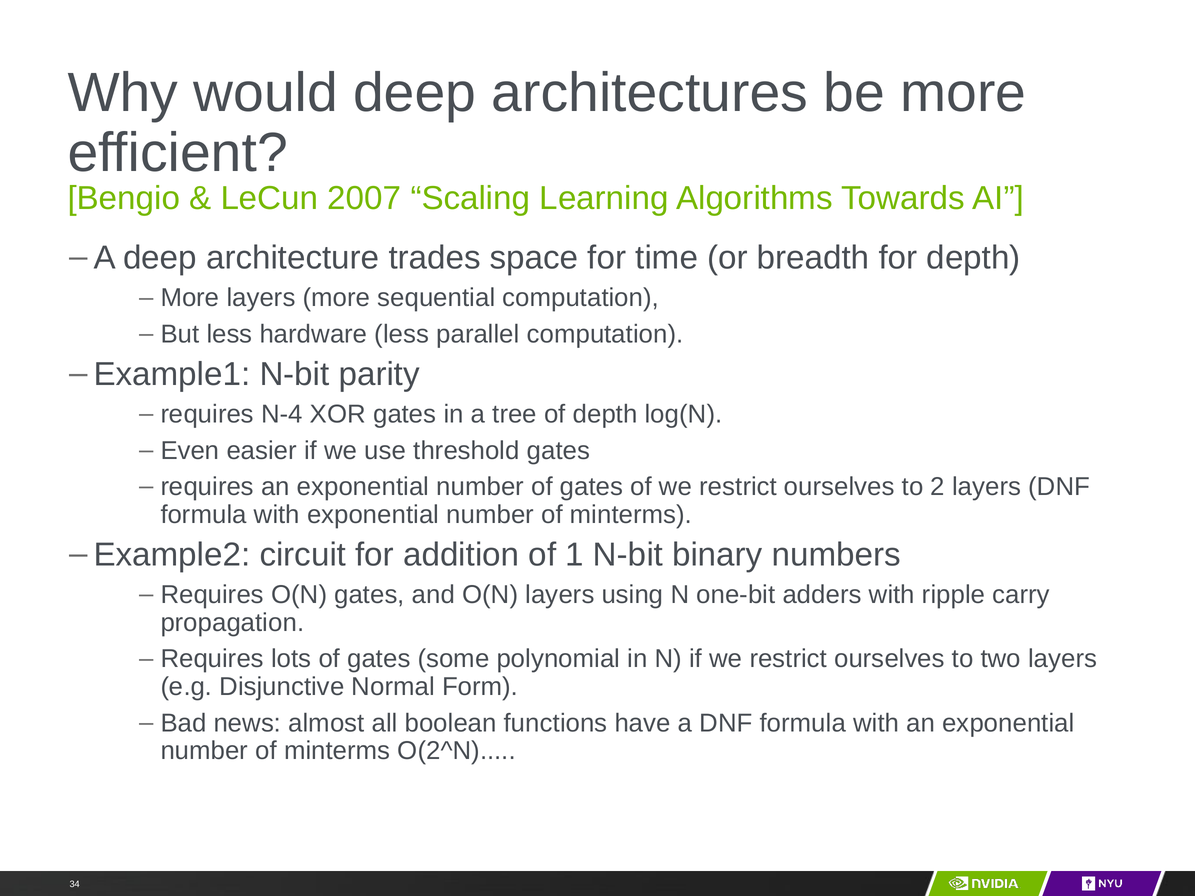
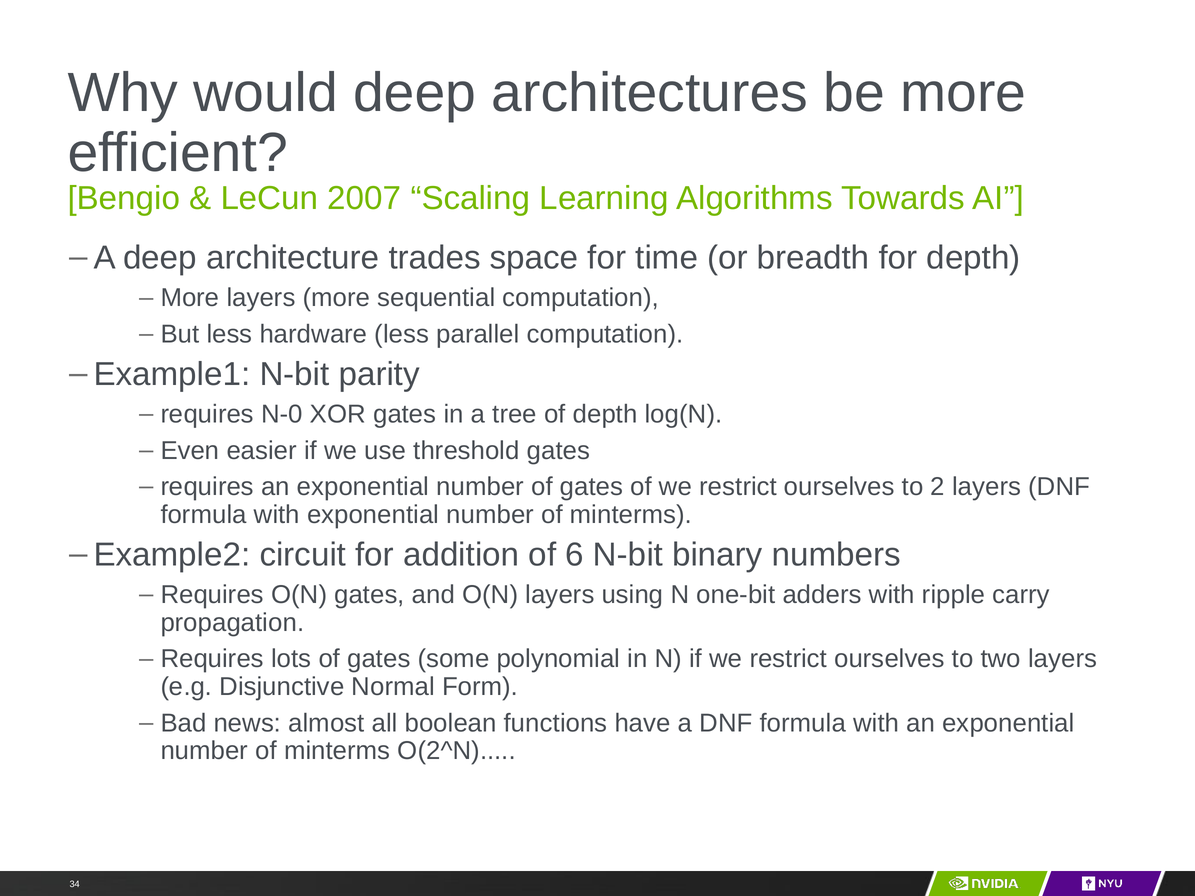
N-4: N-4 -> N-0
1: 1 -> 6
